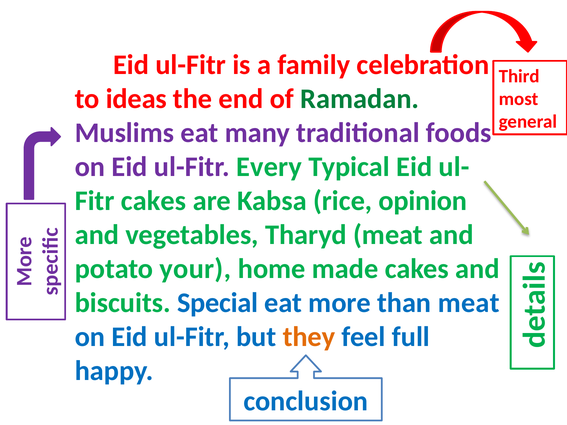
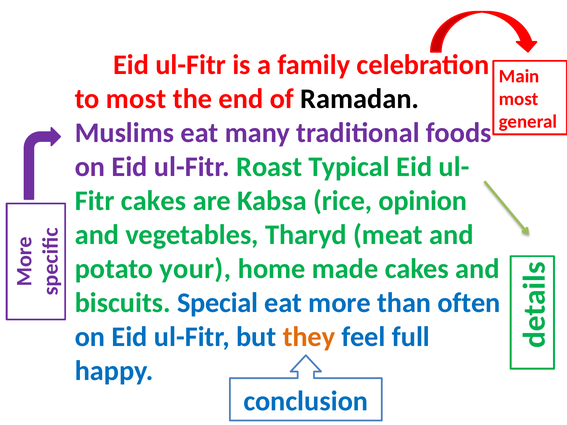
Third: Third -> Main
to ideas: ideas -> most
Ramadan colour: green -> black
Every: Every -> Roast
than meat: meat -> often
